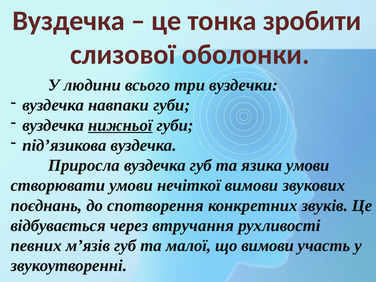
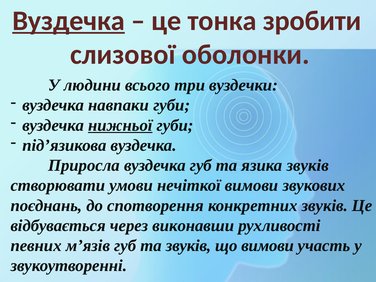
Вуздечка at (69, 21) underline: none -> present
язика умови: умови -> звуків
втручання: втручання -> виконавши
та малої: малої -> звуків
